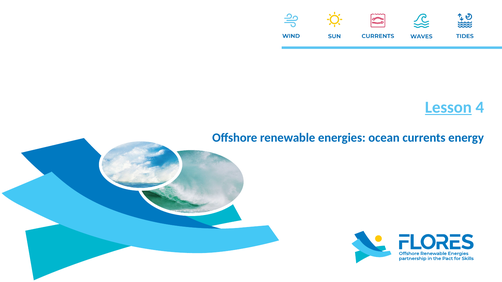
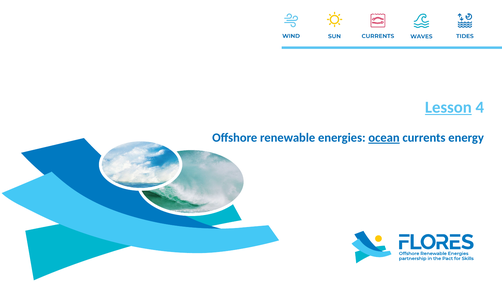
ocean underline: none -> present
